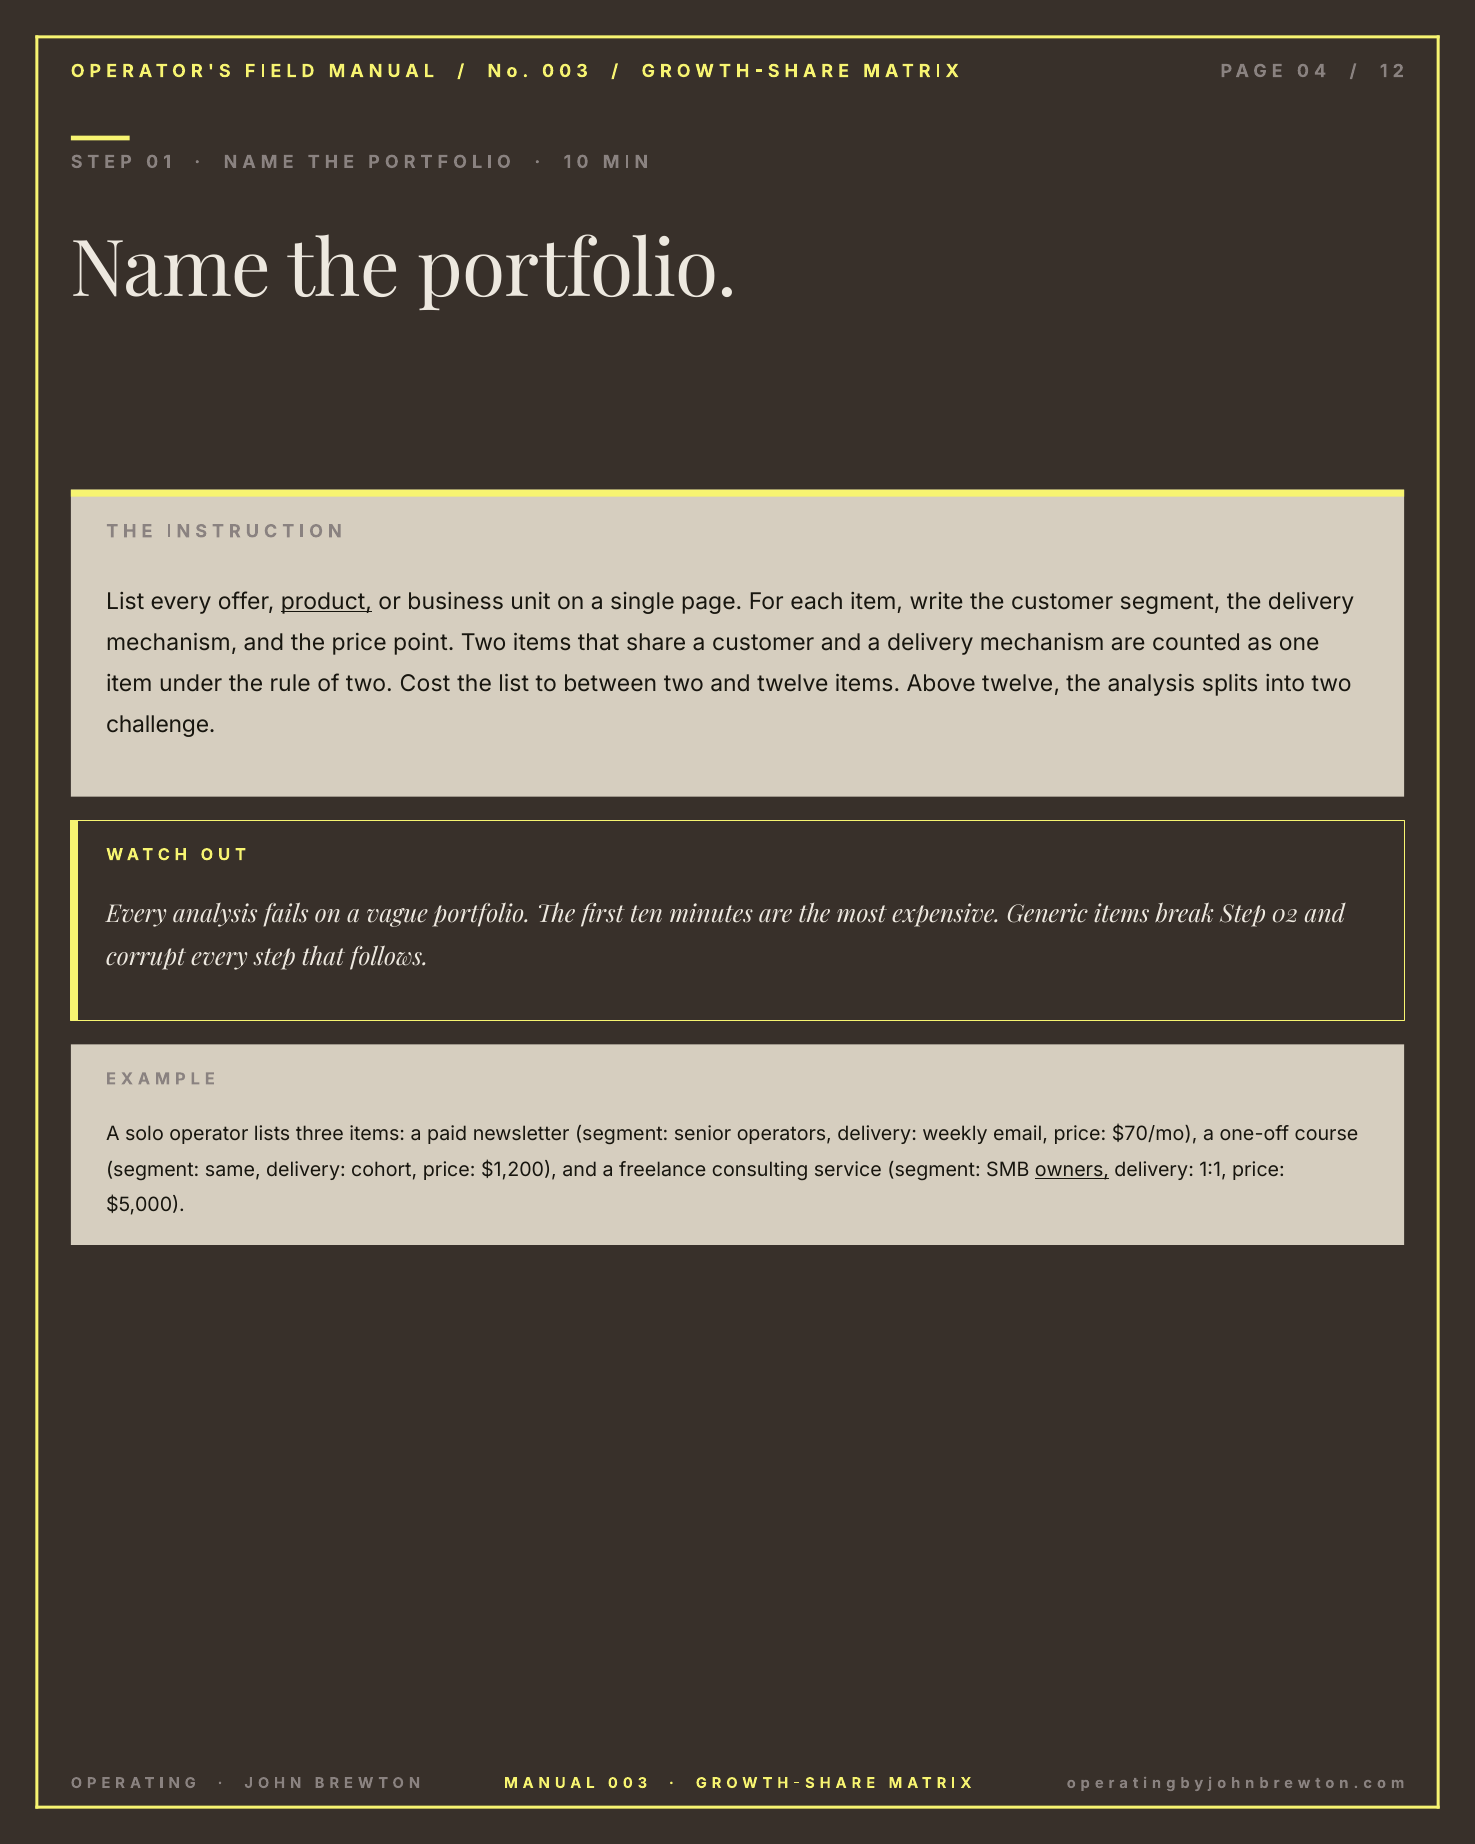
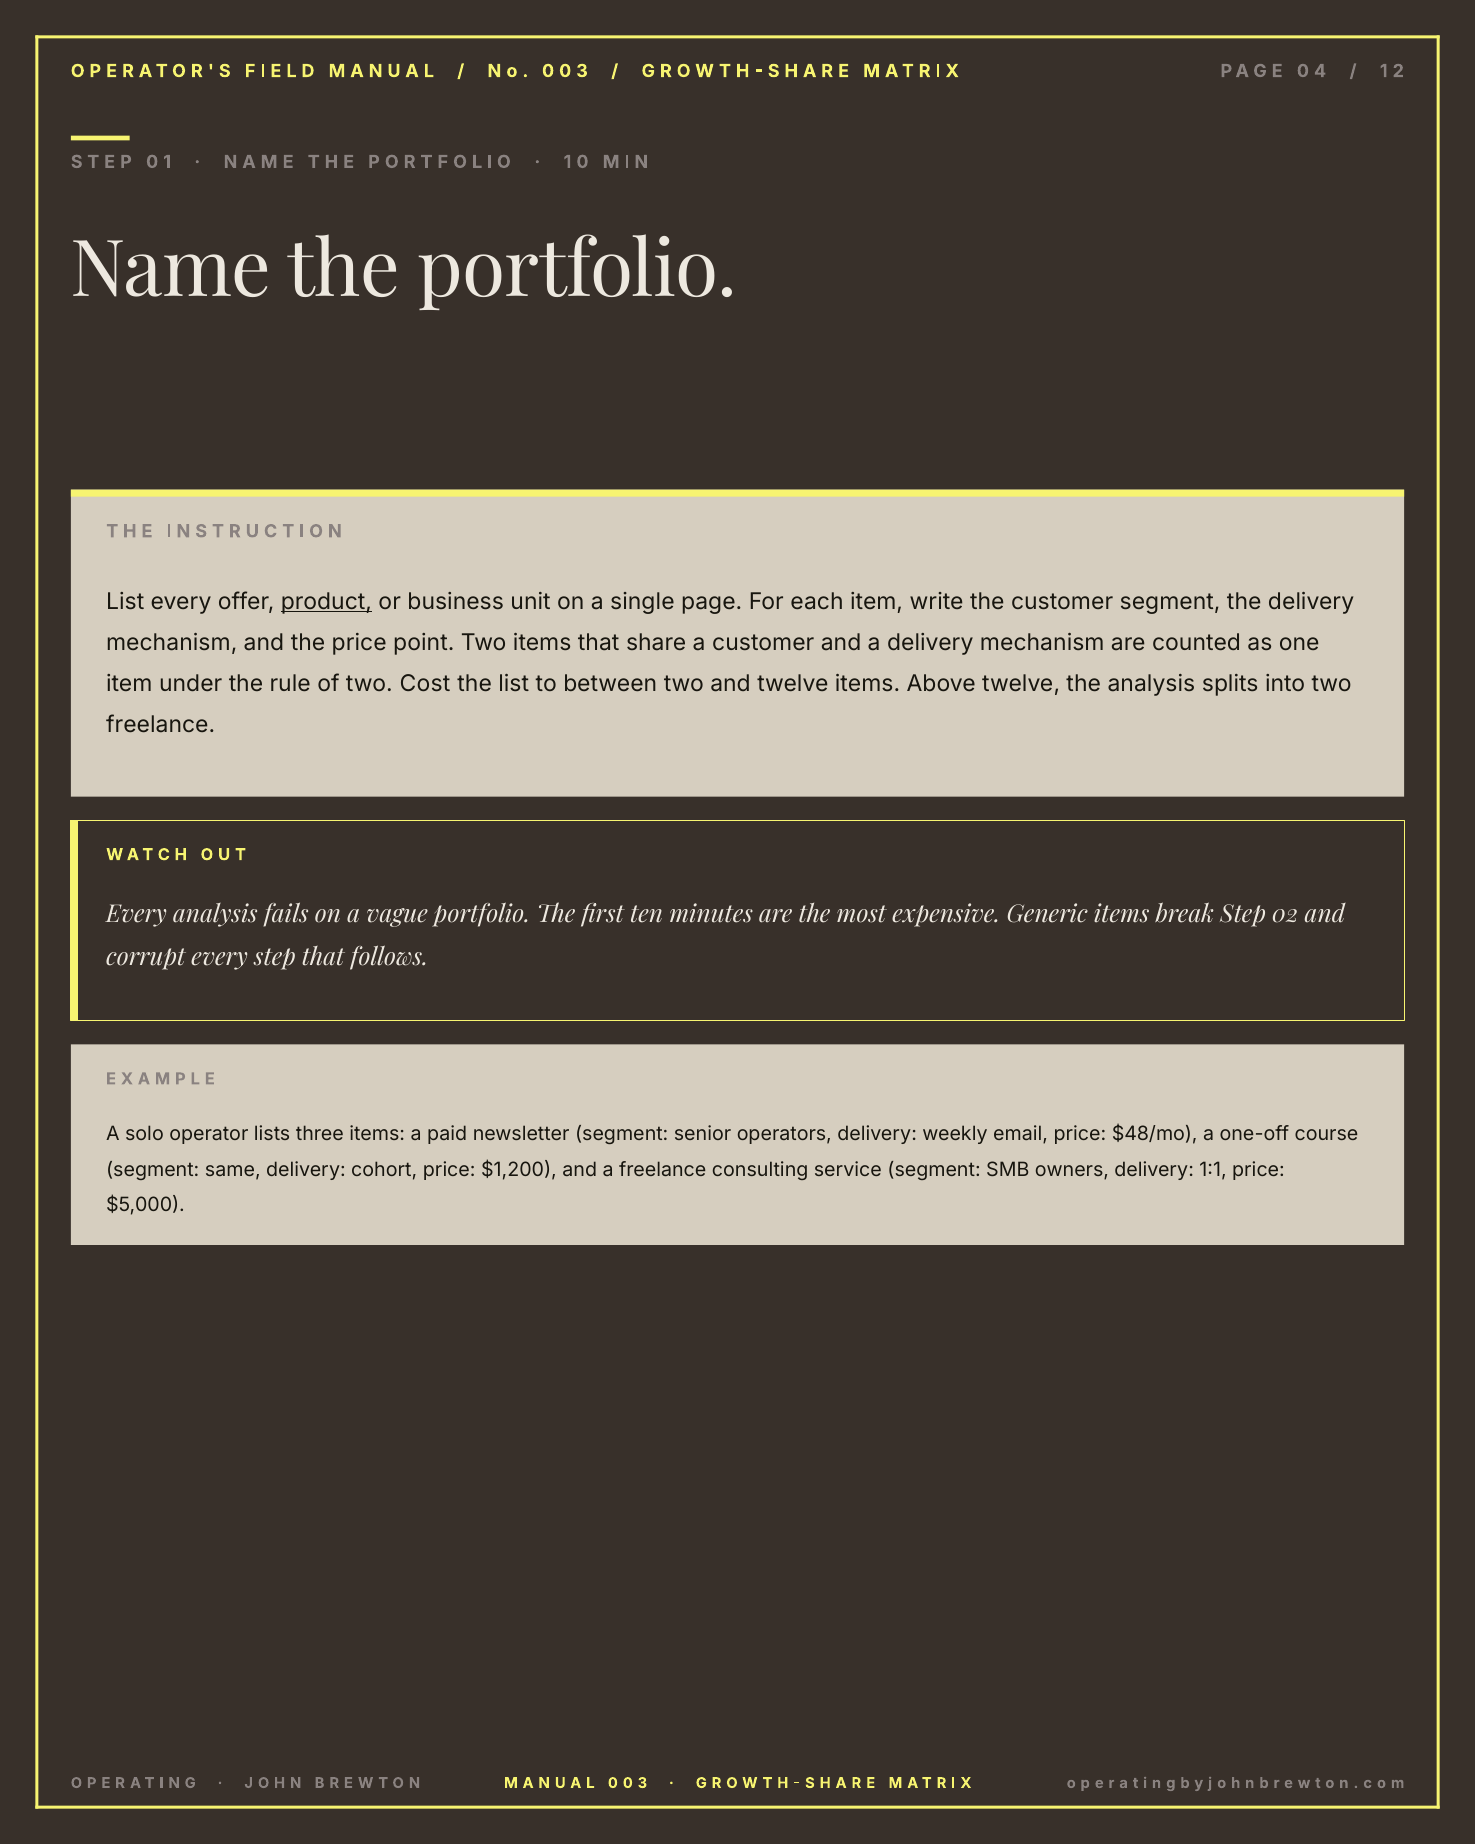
challenge at (161, 725): challenge -> freelance
$70/mo: $70/mo -> $48/mo
owners underline: present -> none
